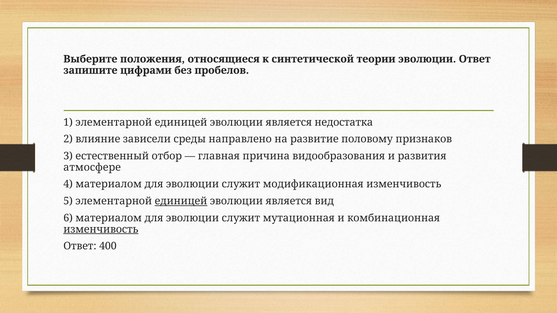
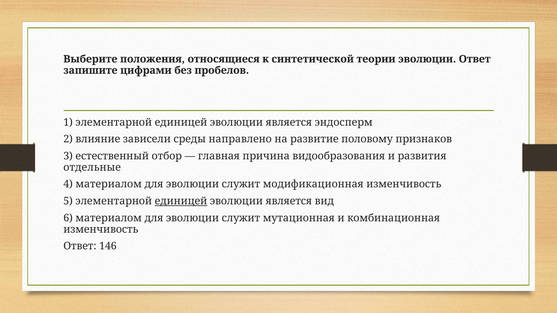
недостатка: недостатка -> эндосперм
атмосфере: атмосфере -> отдельные
изменчивость at (101, 229) underline: present -> none
400: 400 -> 146
